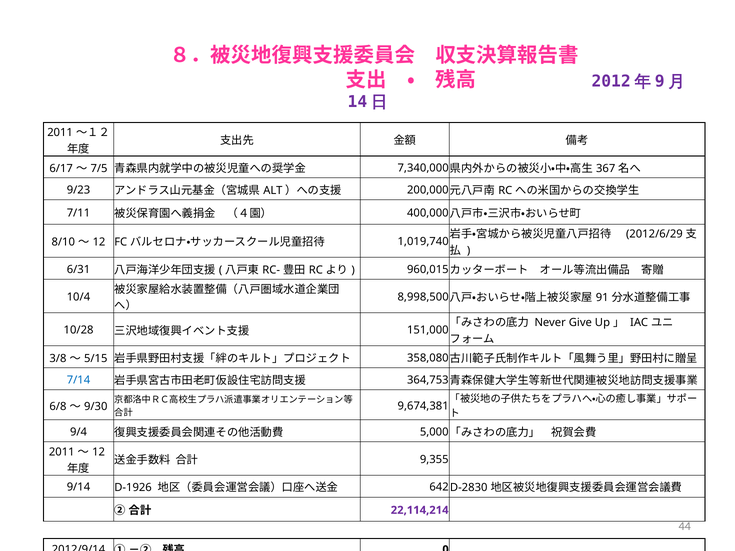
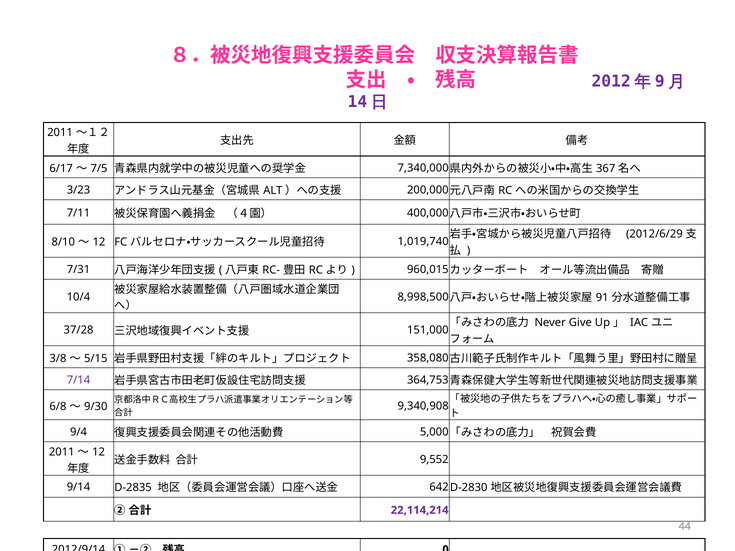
9/23: 9/23 -> 3/23
6/31: 6/31 -> 7/31
10/28: 10/28 -> 37/28
7/14 colour: blue -> purple
9,674,381: 9,674,381 -> 9,340,908
9,355: 9,355 -> 9,552
D-1926: D-1926 -> D-2835
